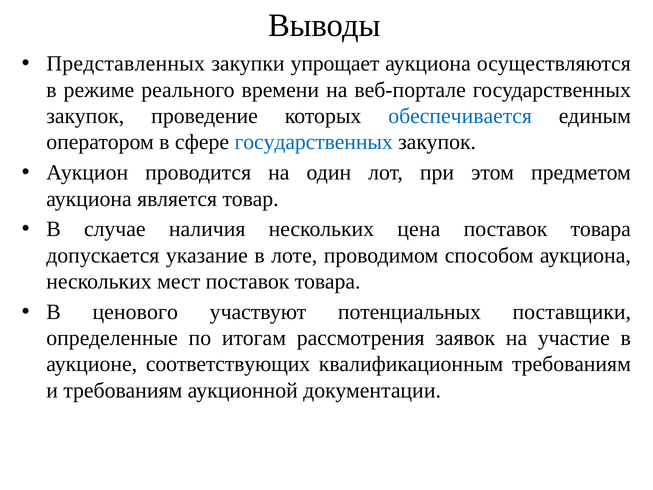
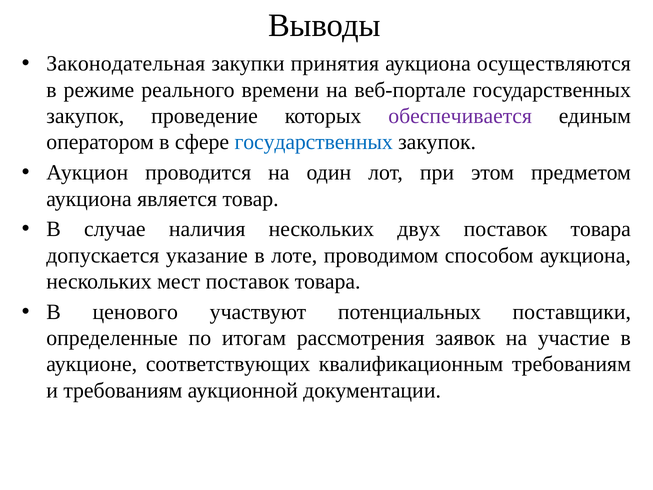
Представленных: Представленных -> Законодательная
упрощает: упрощает -> принятия
обеспечивается colour: blue -> purple
цена: цена -> двух
